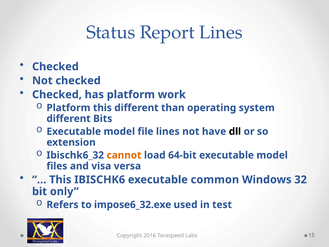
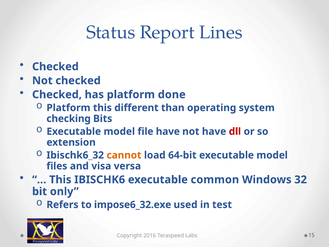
work: work -> done
different at (69, 119): different -> checking
file lines: lines -> have
dll colour: black -> red
